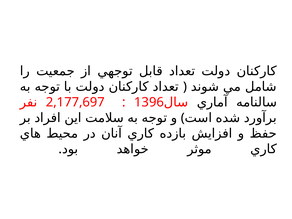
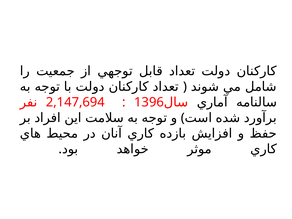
2,177,697: 2,177,697 -> 2,147,694
